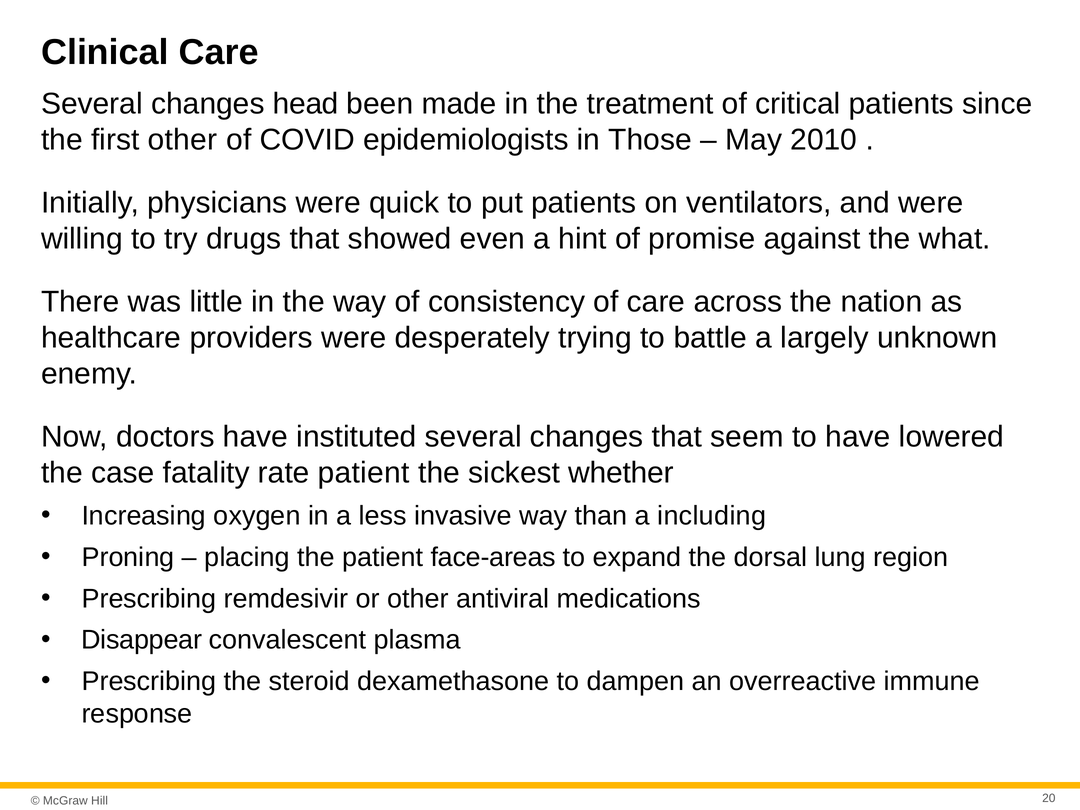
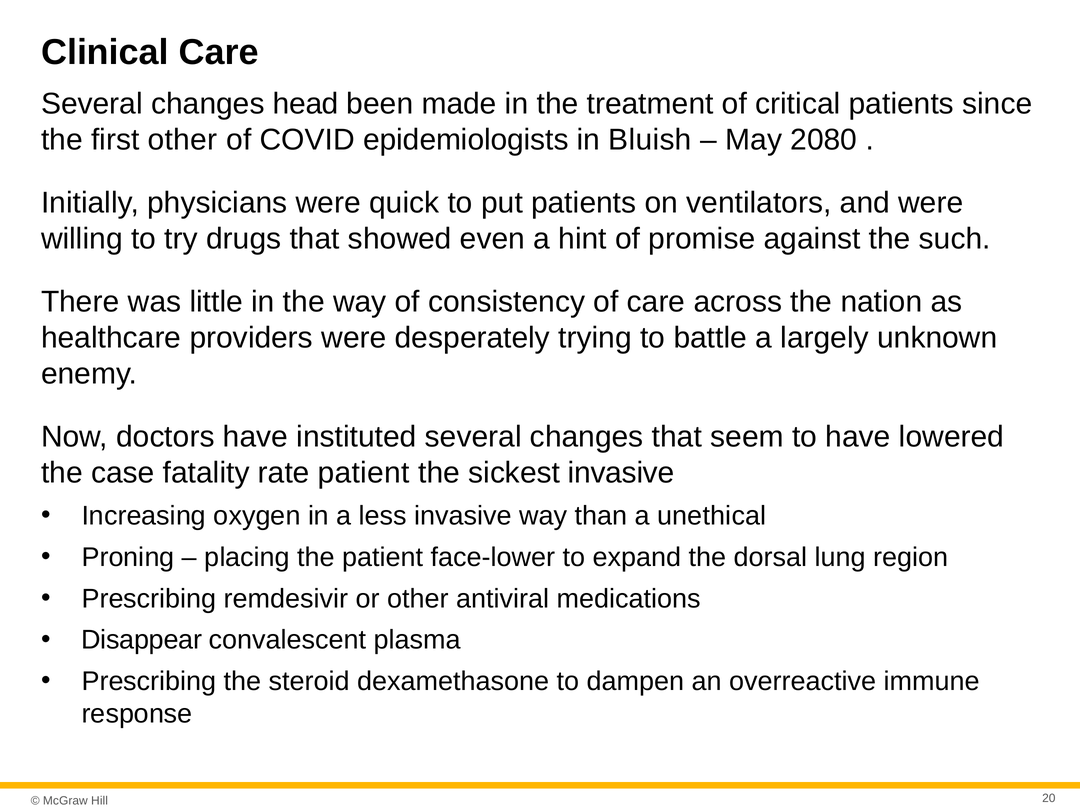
Those: Those -> Bluish
2010: 2010 -> 2080
what: what -> such
sickest whether: whether -> invasive
including: including -> unethical
face-areas: face-areas -> face-lower
